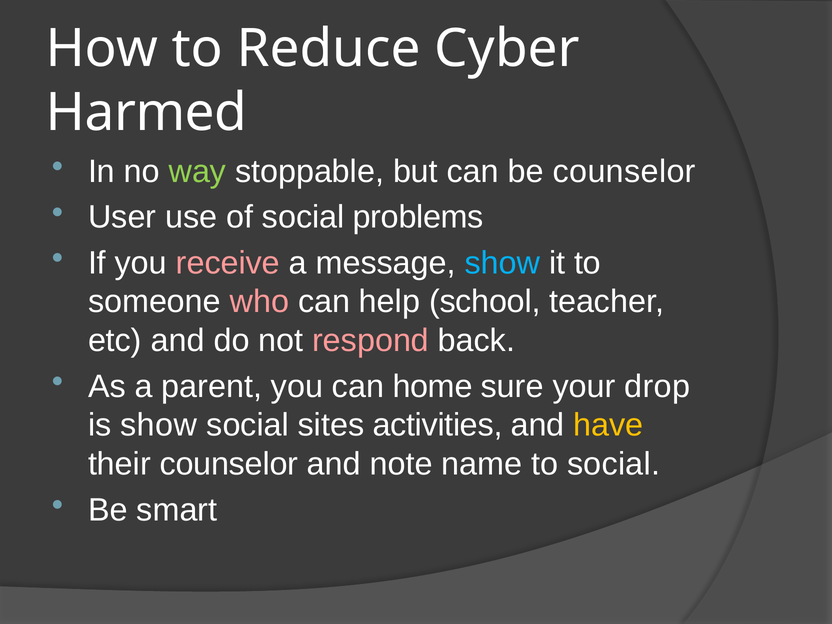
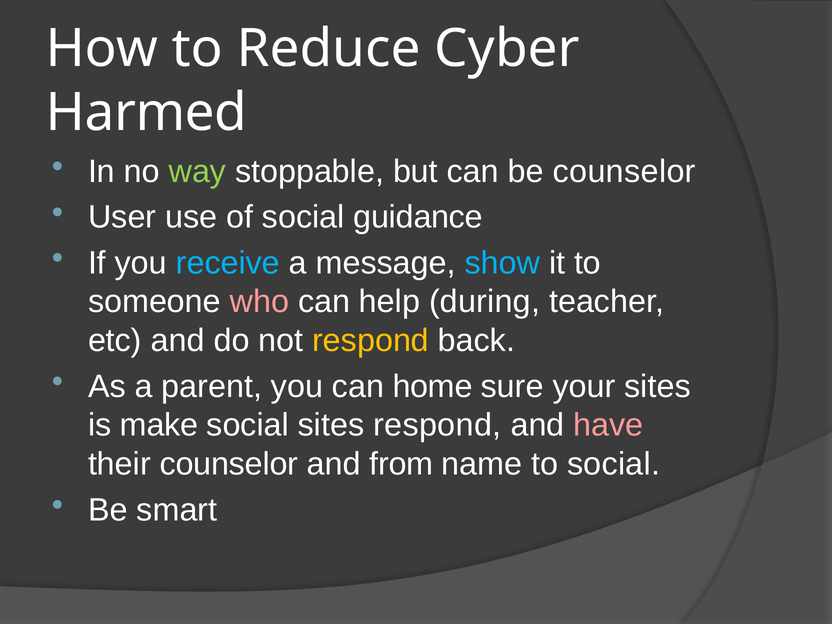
problems: problems -> guidance
receive colour: pink -> light blue
school: school -> during
respond at (371, 341) colour: pink -> yellow
your drop: drop -> sites
is show: show -> make
sites activities: activities -> respond
have colour: yellow -> pink
note: note -> from
